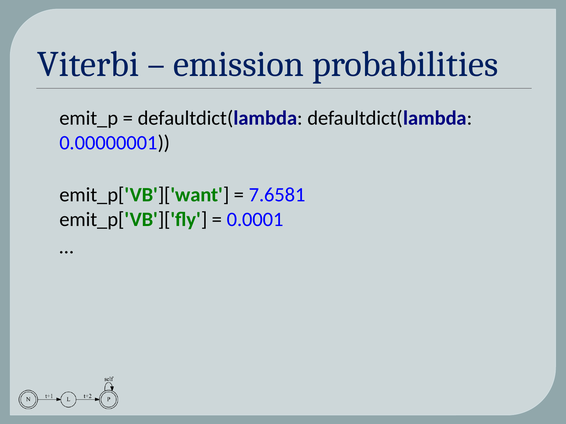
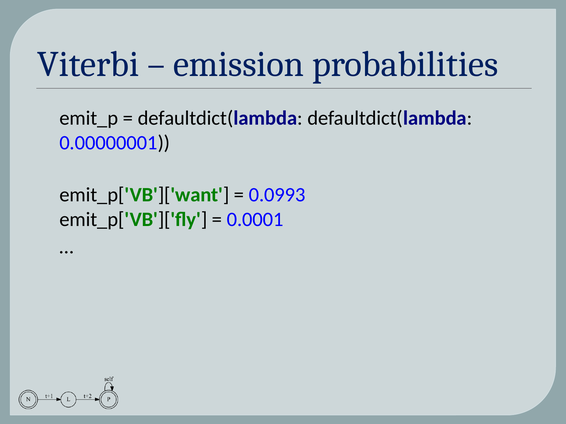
7.6581: 7.6581 -> 0.0993
